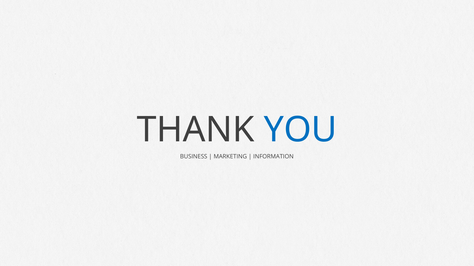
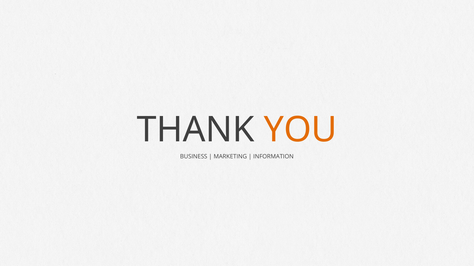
YOU colour: blue -> orange
